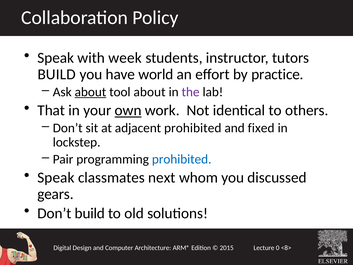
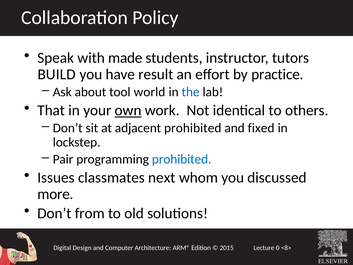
week: week -> made
world: world -> result
about at (90, 92) underline: present -> none
tool about: about -> world
the colour: purple -> blue
Speak at (56, 177): Speak -> Issues
gears: gears -> more
Don’t build: build -> from
